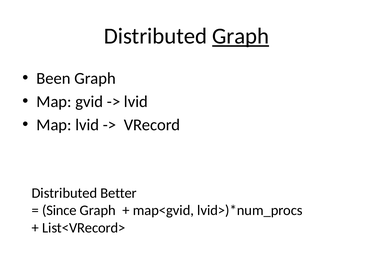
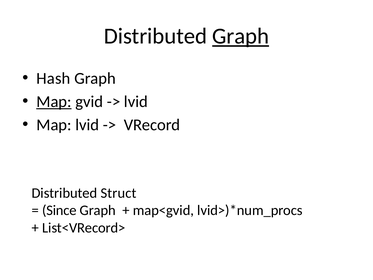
Been: Been -> Hash
Map at (54, 101) underline: none -> present
Better: Better -> Struct
